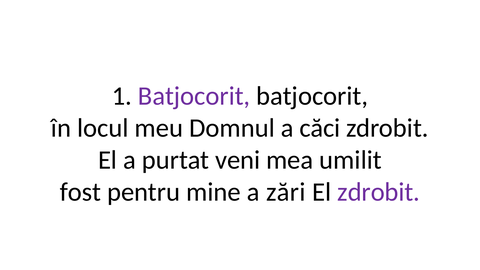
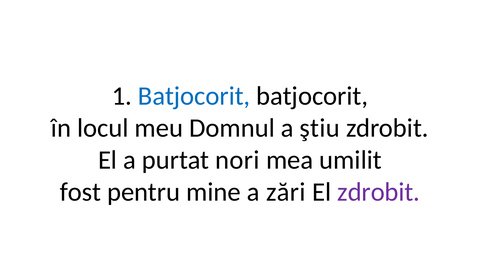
Batjocorit at (194, 96) colour: purple -> blue
căci: căci -> ştiu
veni: veni -> nori
